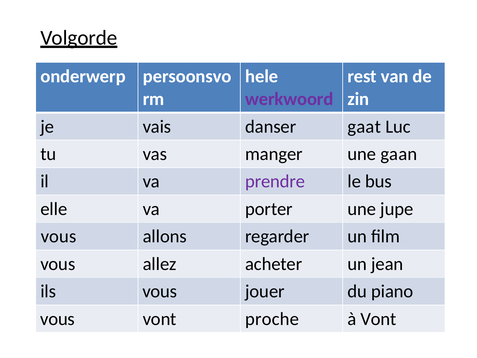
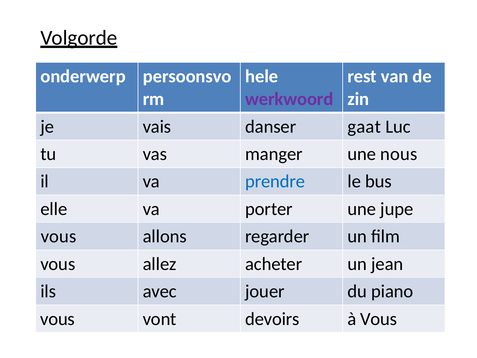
gaan: gaan -> nous
prendre colour: purple -> blue
ils vous: vous -> avec
proche: proche -> devoirs
à Vont: Vont -> Vous
